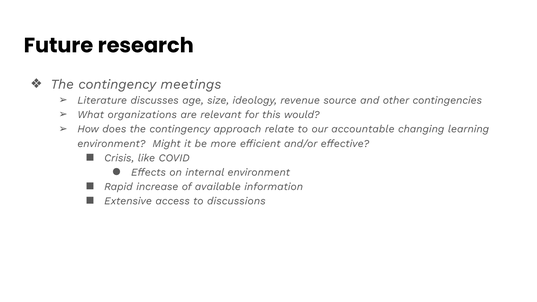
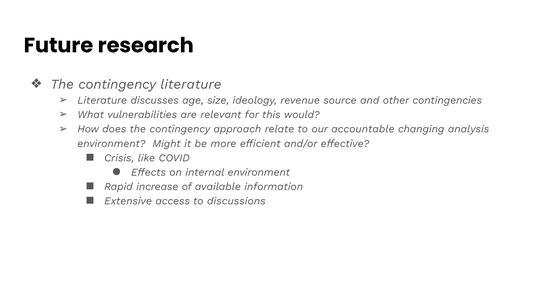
contingency meetings: meetings -> literature
organizations: organizations -> vulnerabilities
learning: learning -> analysis
